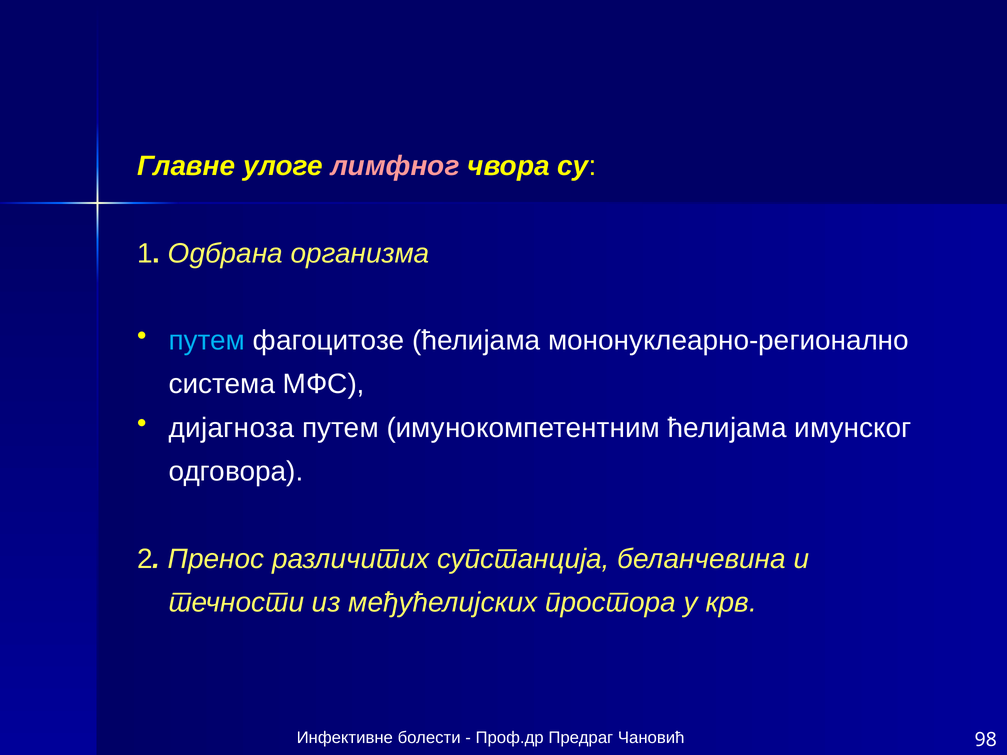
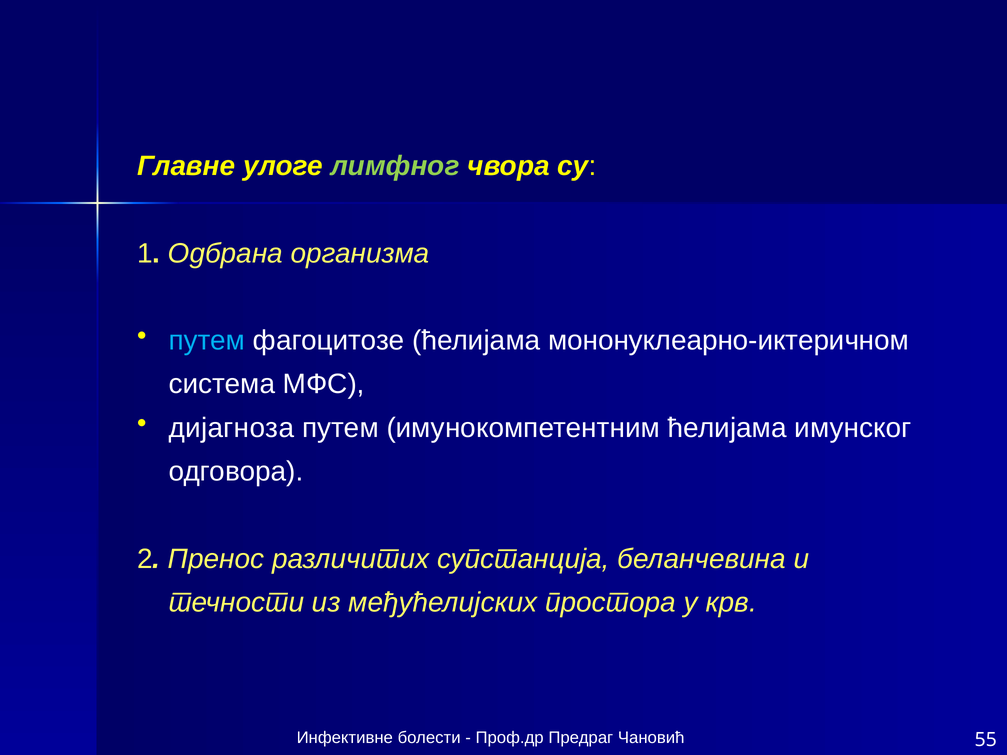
лимфног colour: pink -> light green
мононуклеарно-регионално: мононуклеарно-регионално -> мононуклеарно-иктеричном
98: 98 -> 55
